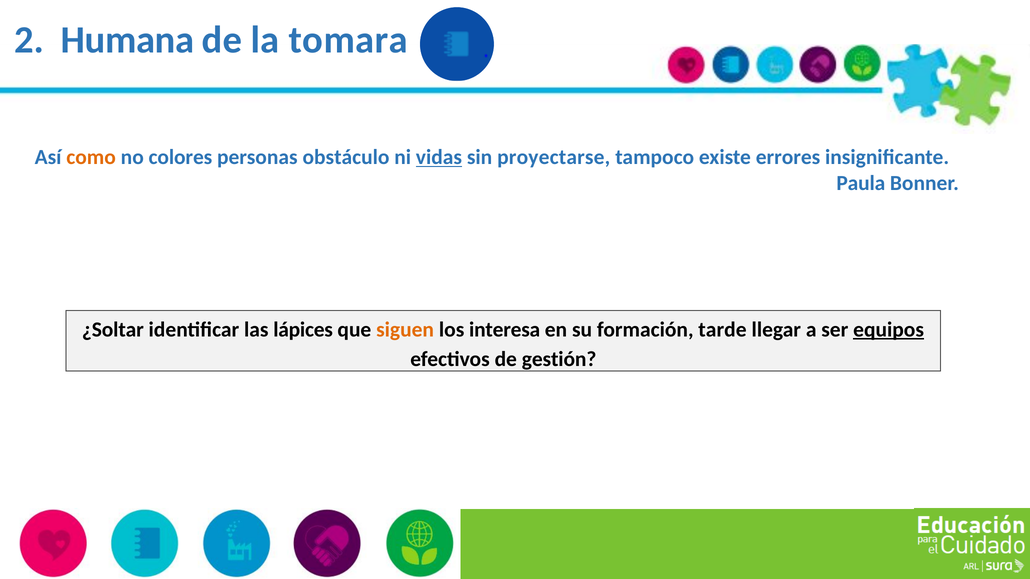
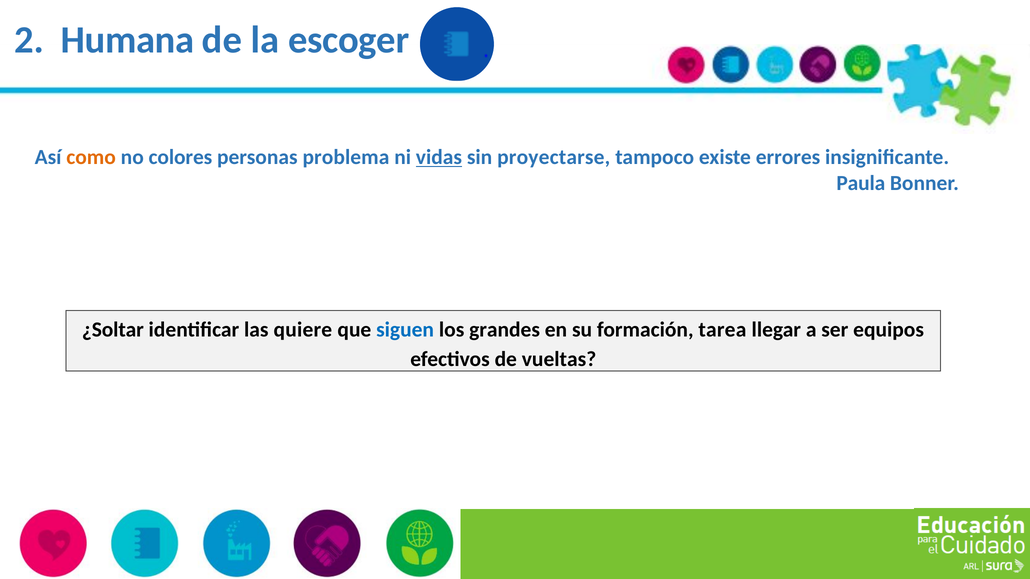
tomara: tomara -> escoger
obstáculo: obstáculo -> problema
lápices: lápices -> quiere
siguen colour: orange -> blue
interesa: interesa -> grandes
tarde: tarde -> tarea
equipos underline: present -> none
gestión: gestión -> vueltas
